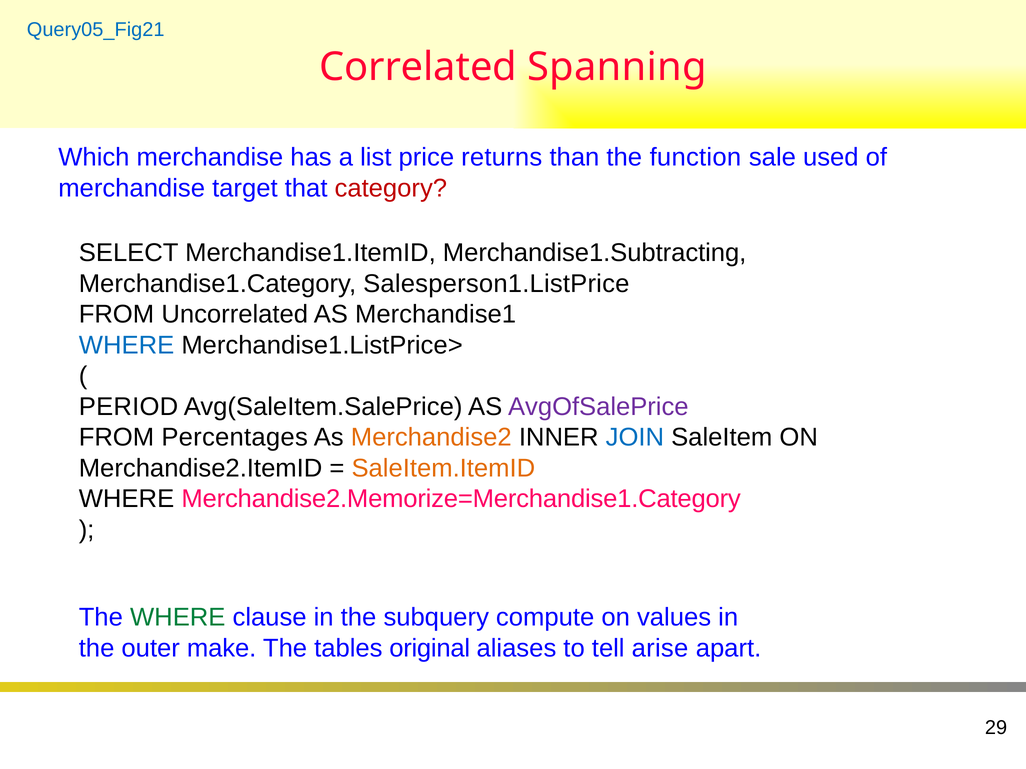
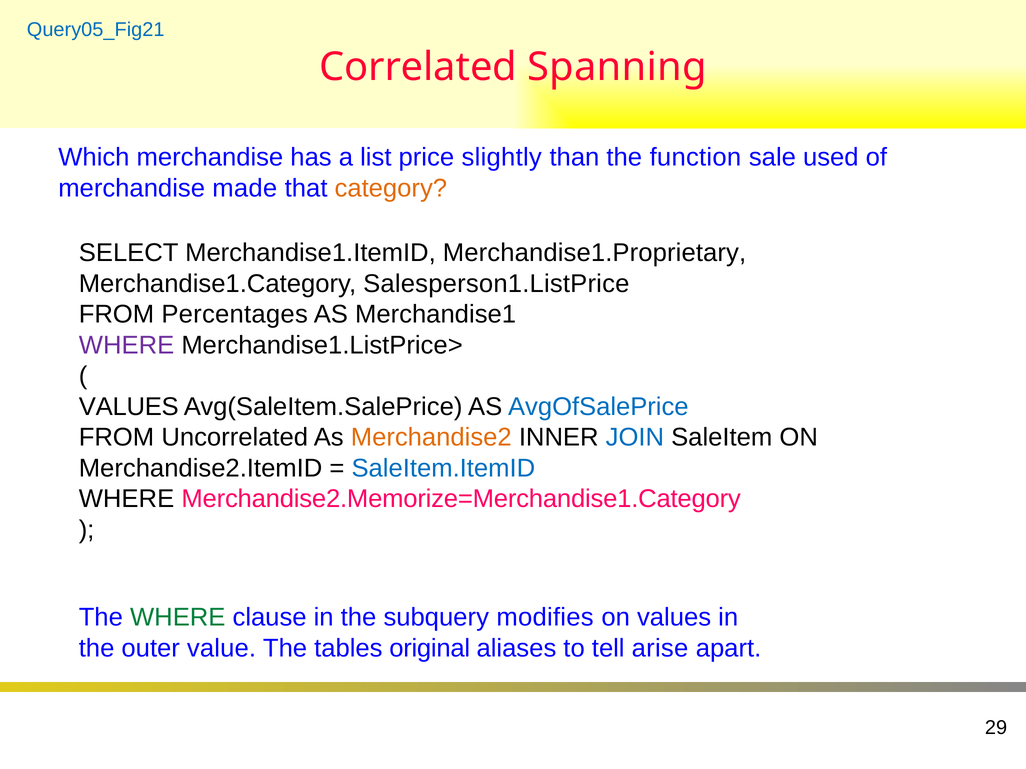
returns: returns -> slightly
target: target -> made
category colour: red -> orange
Merchandise1.Subtracting: Merchandise1.Subtracting -> Merchandise1.Proprietary
Uncorrelated: Uncorrelated -> Percentages
WHERE at (127, 345) colour: blue -> purple
PERIOD at (129, 407): PERIOD -> VALUES
AvgOfSalePrice colour: purple -> blue
Percentages: Percentages -> Uncorrelated
SaleItem.ItemID colour: orange -> blue
compute: compute -> modifies
make: make -> value
